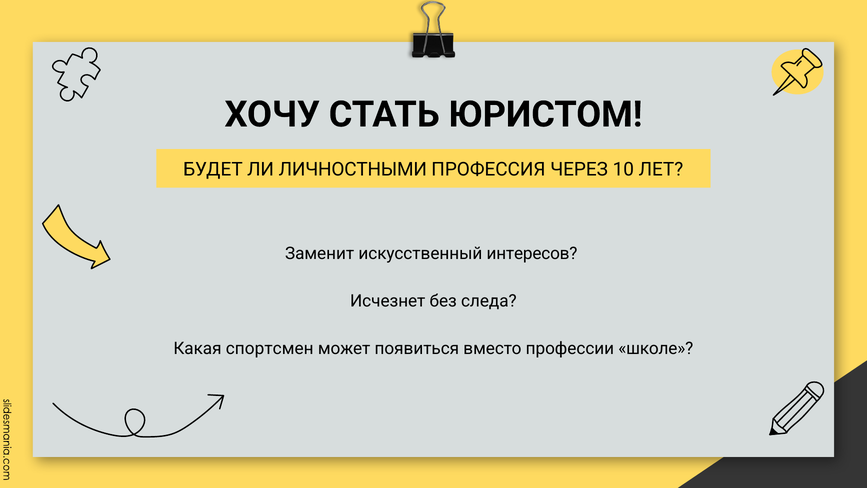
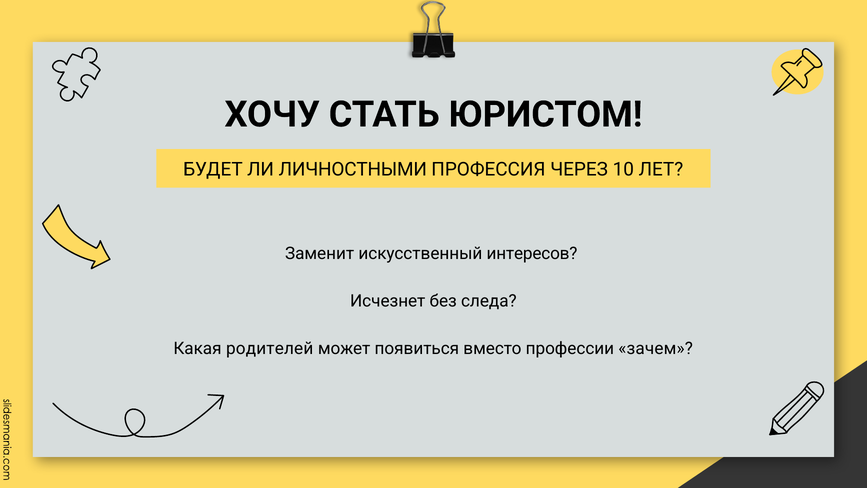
спортсмен: спортсмен -> родителей
школе: школе -> зачем
